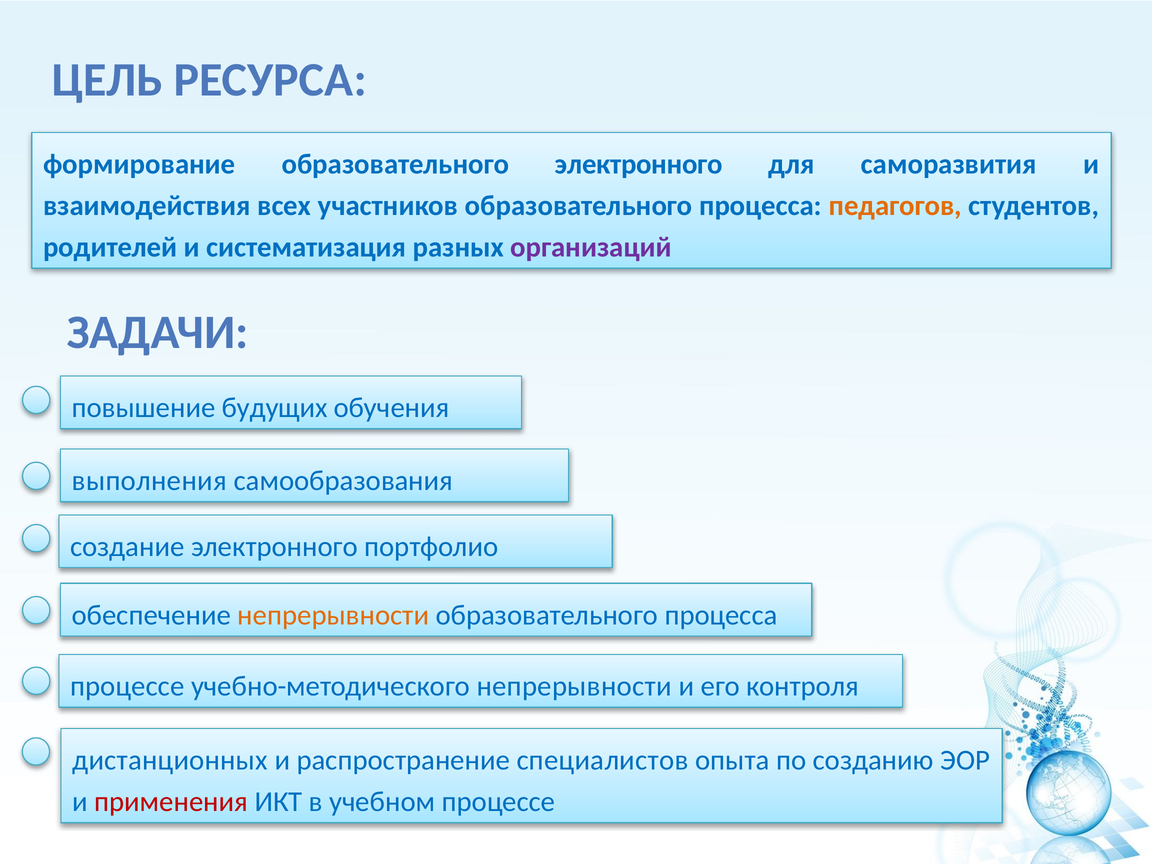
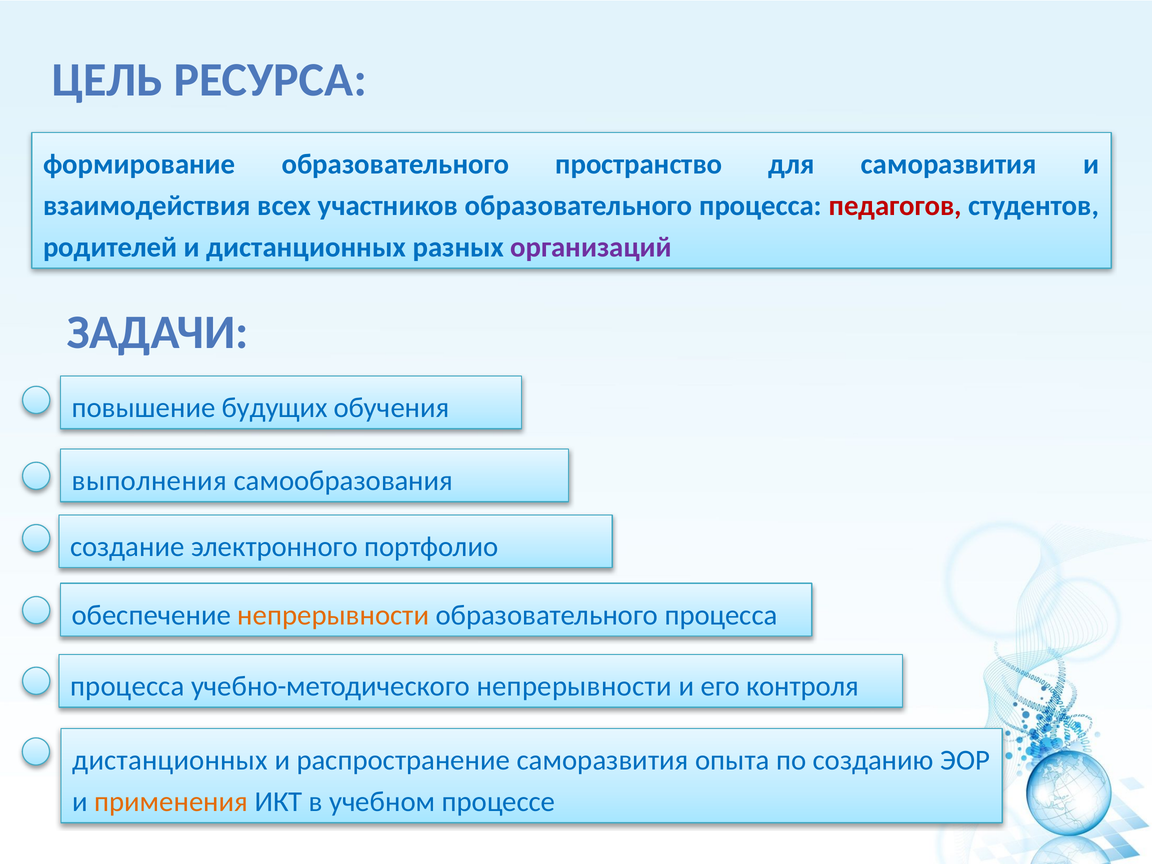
образовательного электронного: электронного -> пространство
педагогов colour: orange -> red
и систематизация: систематизация -> дистанционных
процессе at (127, 686): процессе -> процесса
распространение специалистов: специалистов -> саморазвития
применения colour: red -> orange
